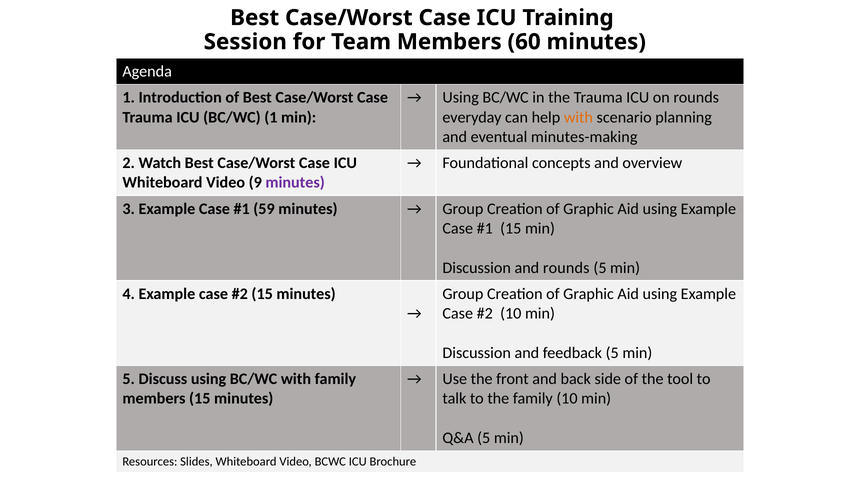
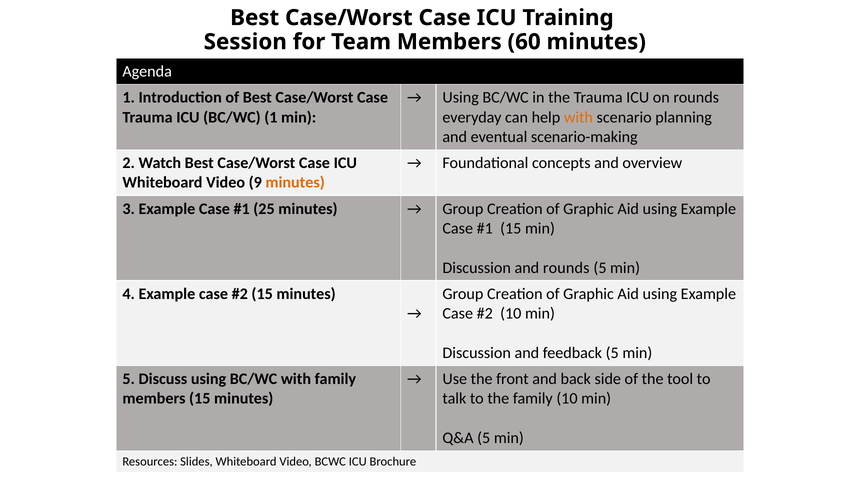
minutes-making: minutes-making -> scenario-making
minutes at (295, 183) colour: purple -> orange
59: 59 -> 25
